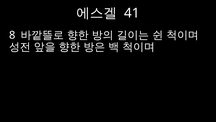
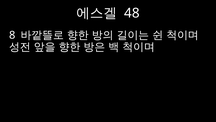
41: 41 -> 48
